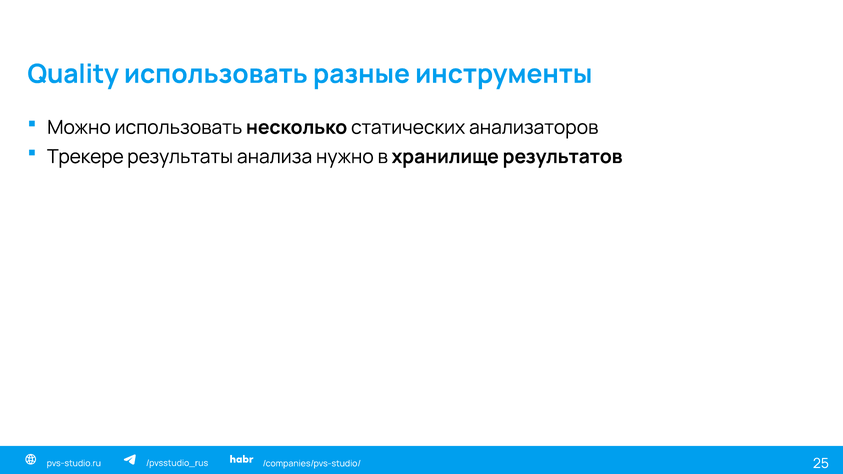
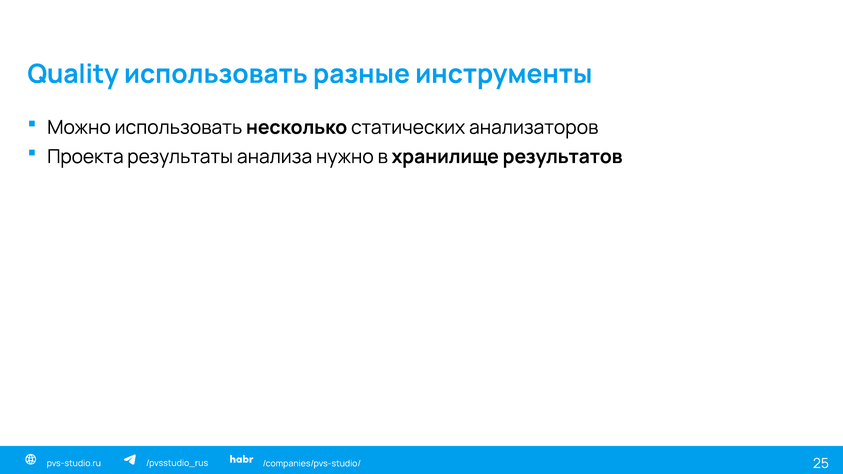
Трекере: Трекере -> Проекта
